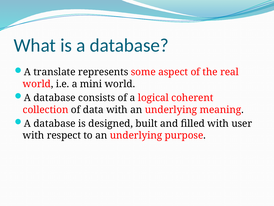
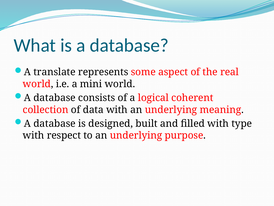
user: user -> type
